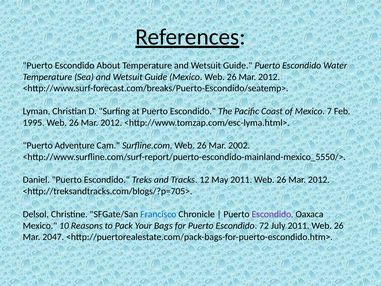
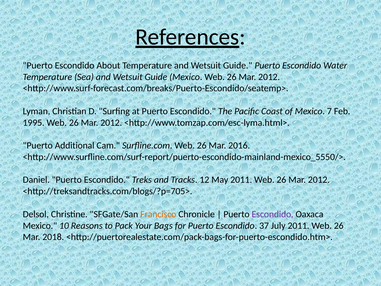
Adventure: Adventure -> Additional
2002: 2002 -> 2016
Francisco colour: blue -> orange
72: 72 -> 37
2047: 2047 -> 2018
